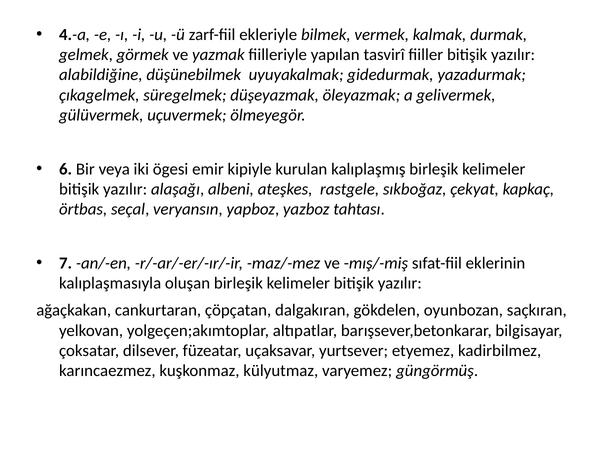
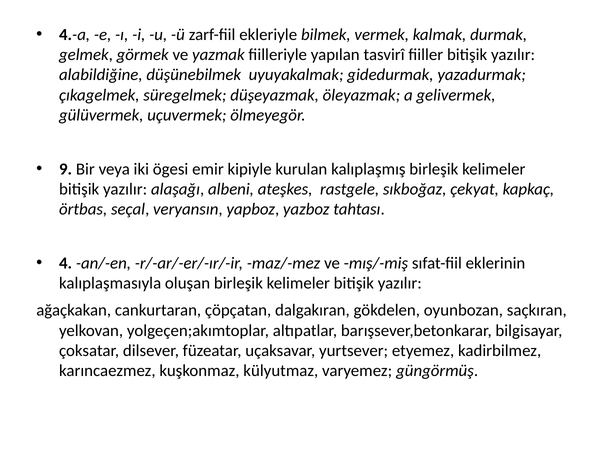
6: 6 -> 9
7: 7 -> 4
